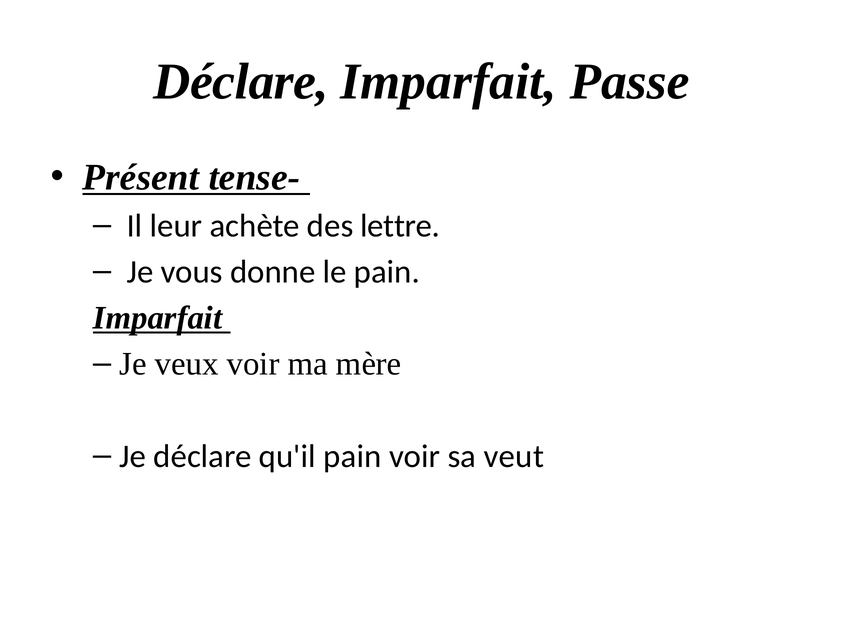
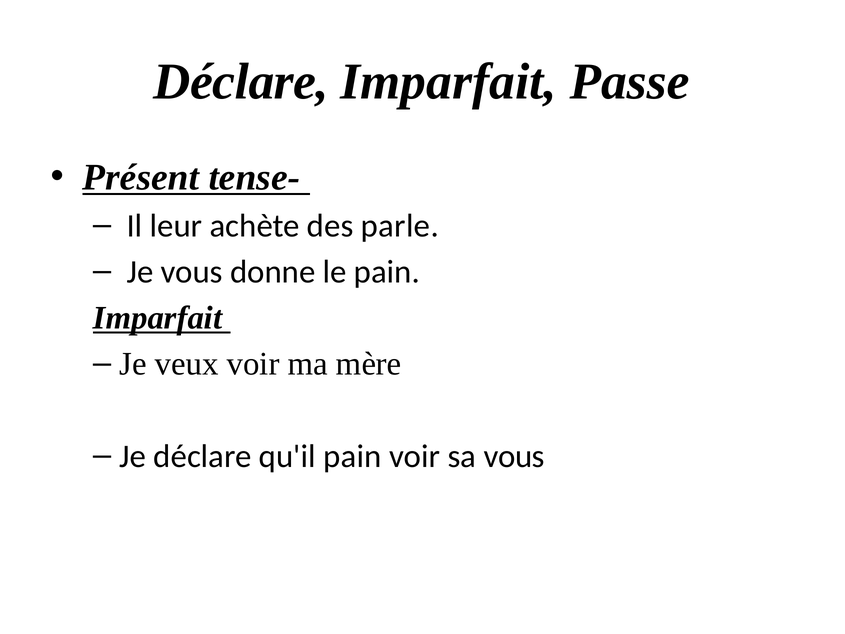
lettre: lettre -> parle
sa veut: veut -> vous
